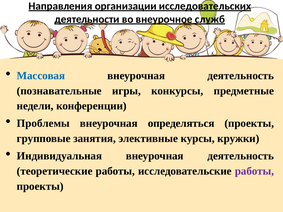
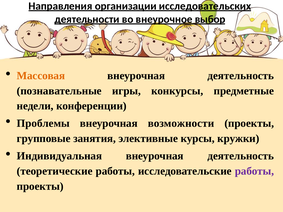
служб: служб -> выбор
Массовая colour: blue -> orange
определяться: определяться -> возможности
